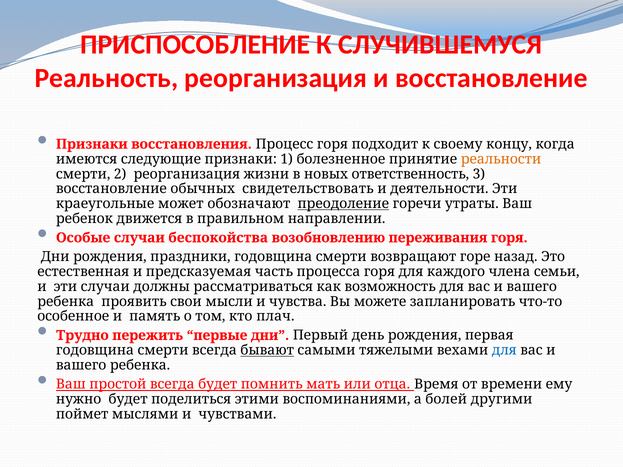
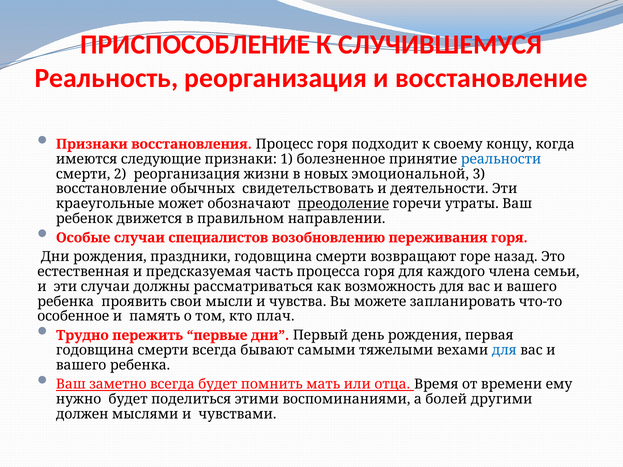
реальности colour: orange -> blue
ответственность: ответственность -> эмоциональной
беспокойства: беспокойства -> специалистов
бывают underline: present -> none
простой: простой -> заметно
поймет: поймет -> должен
